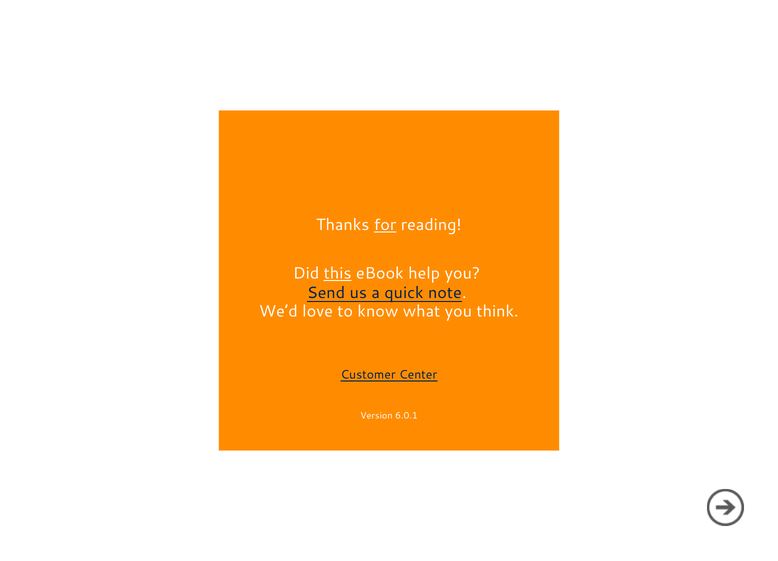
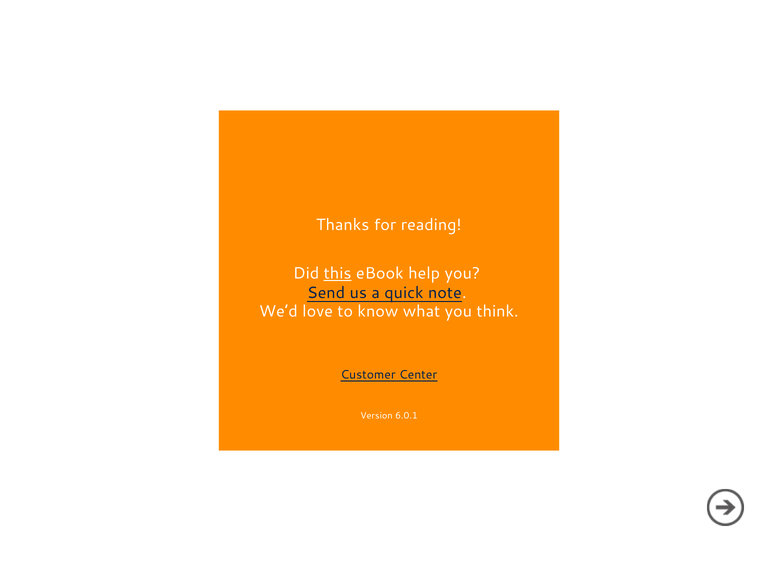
for underline: present -> none
